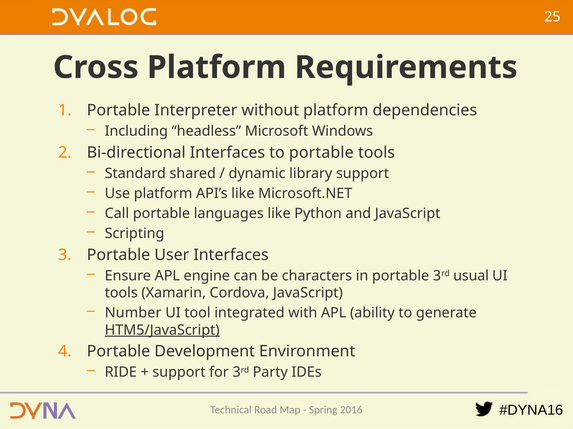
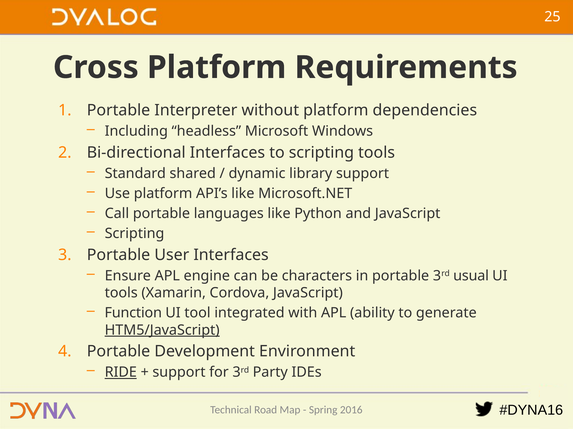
to portable: portable -> scripting
Number: Number -> Function
RIDE underline: none -> present
